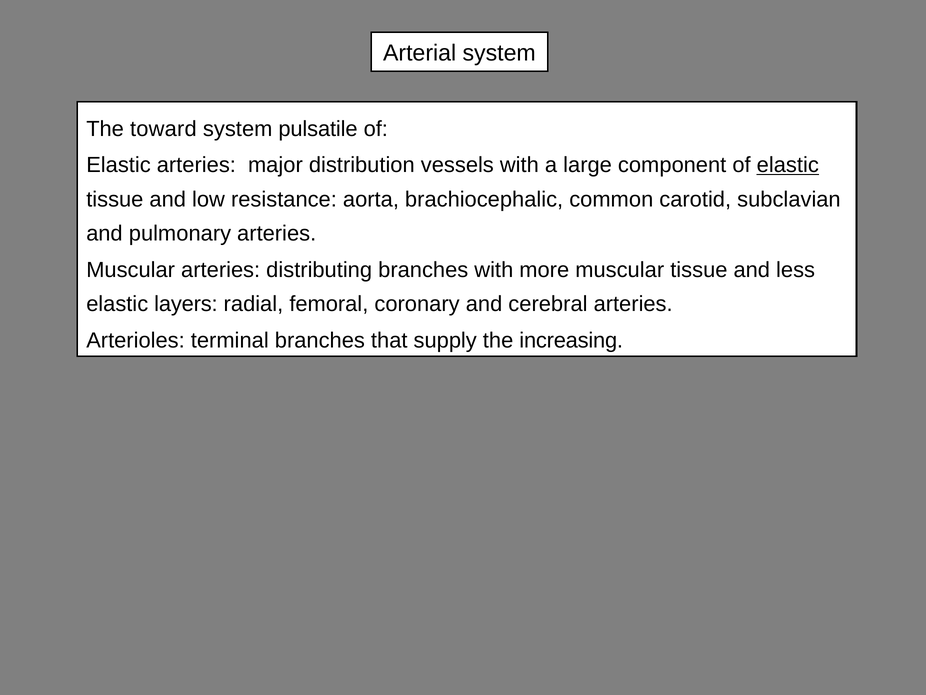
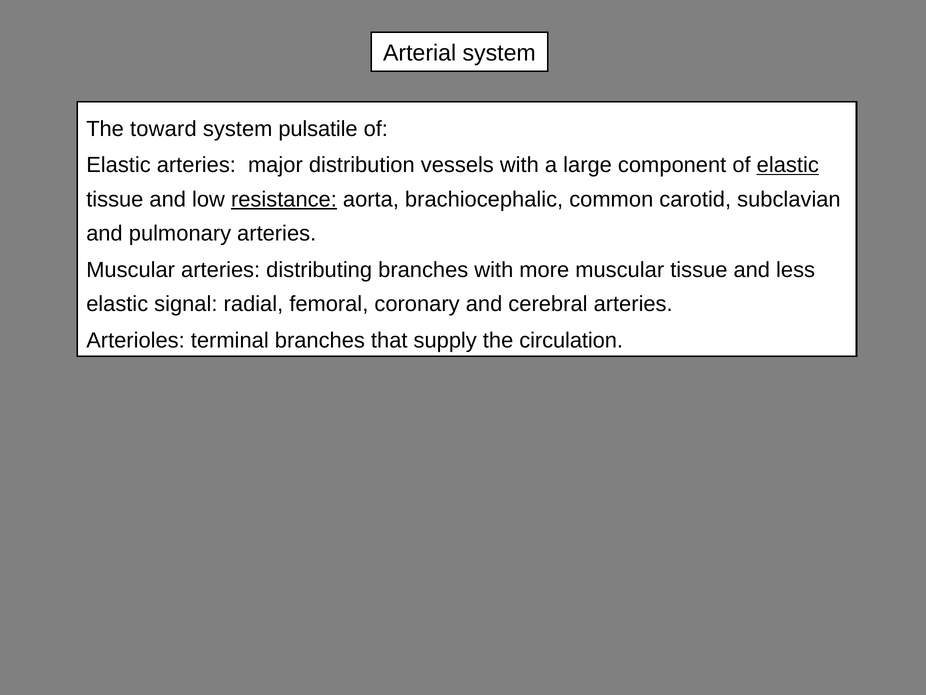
resistance underline: none -> present
layers: layers -> signal
increasing: increasing -> circulation
